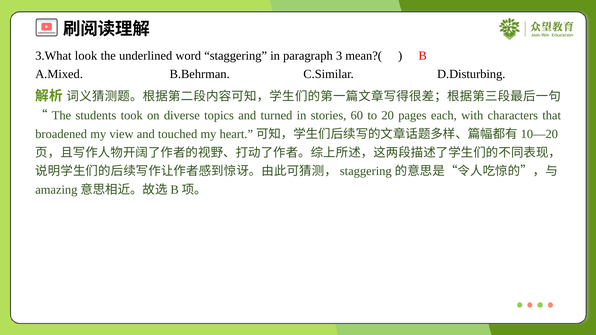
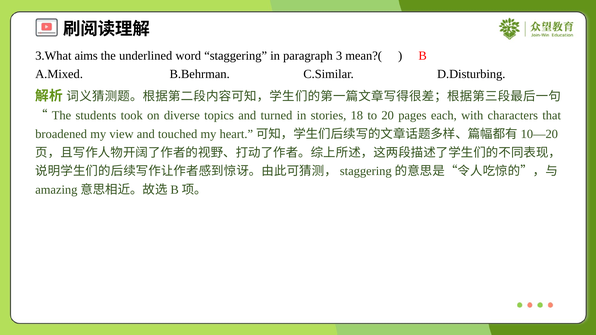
look: look -> aims
60: 60 -> 18
